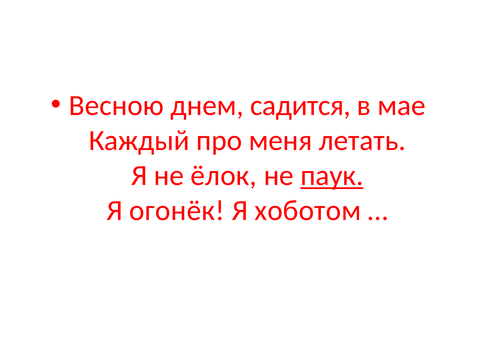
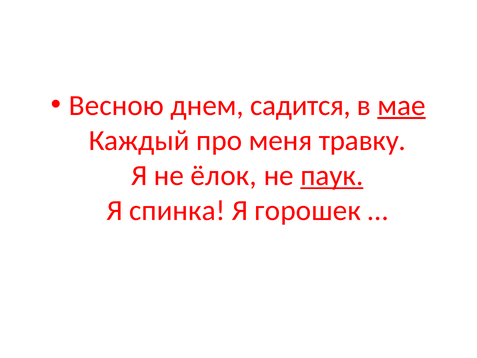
мае underline: none -> present
летать: летать -> травку
огонёк: огонёк -> спинка
хоботом: хоботом -> горошек
